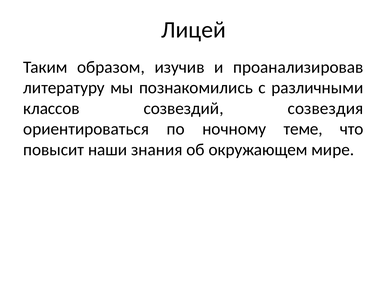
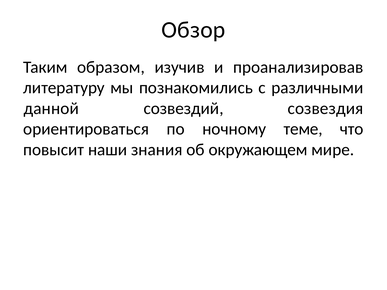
Лицей: Лицей -> Обзор
классов: классов -> данной
